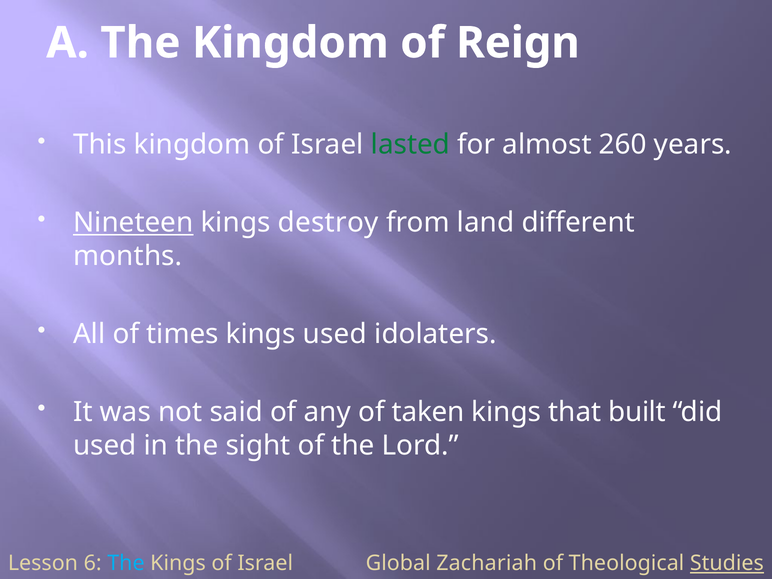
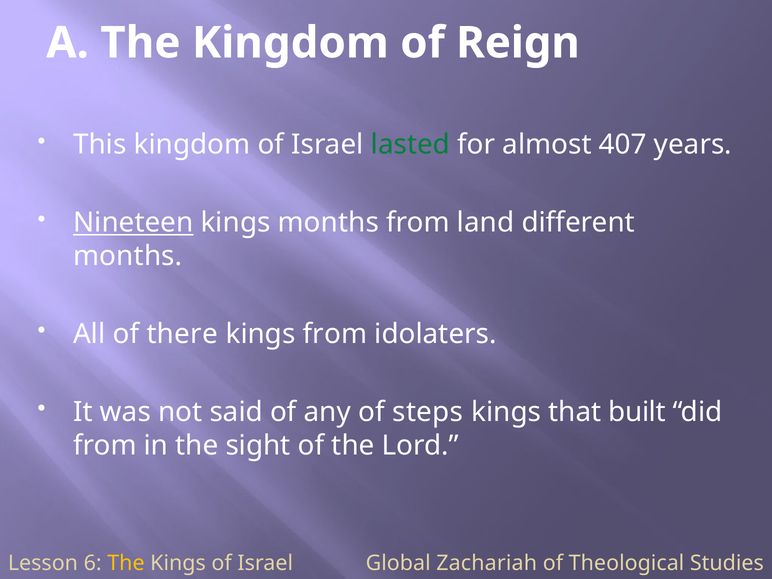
260: 260 -> 407
kings destroy: destroy -> months
times: times -> there
kings used: used -> from
taken: taken -> steps
used at (105, 446): used -> from
The at (126, 563) colour: light blue -> yellow
Studies underline: present -> none
